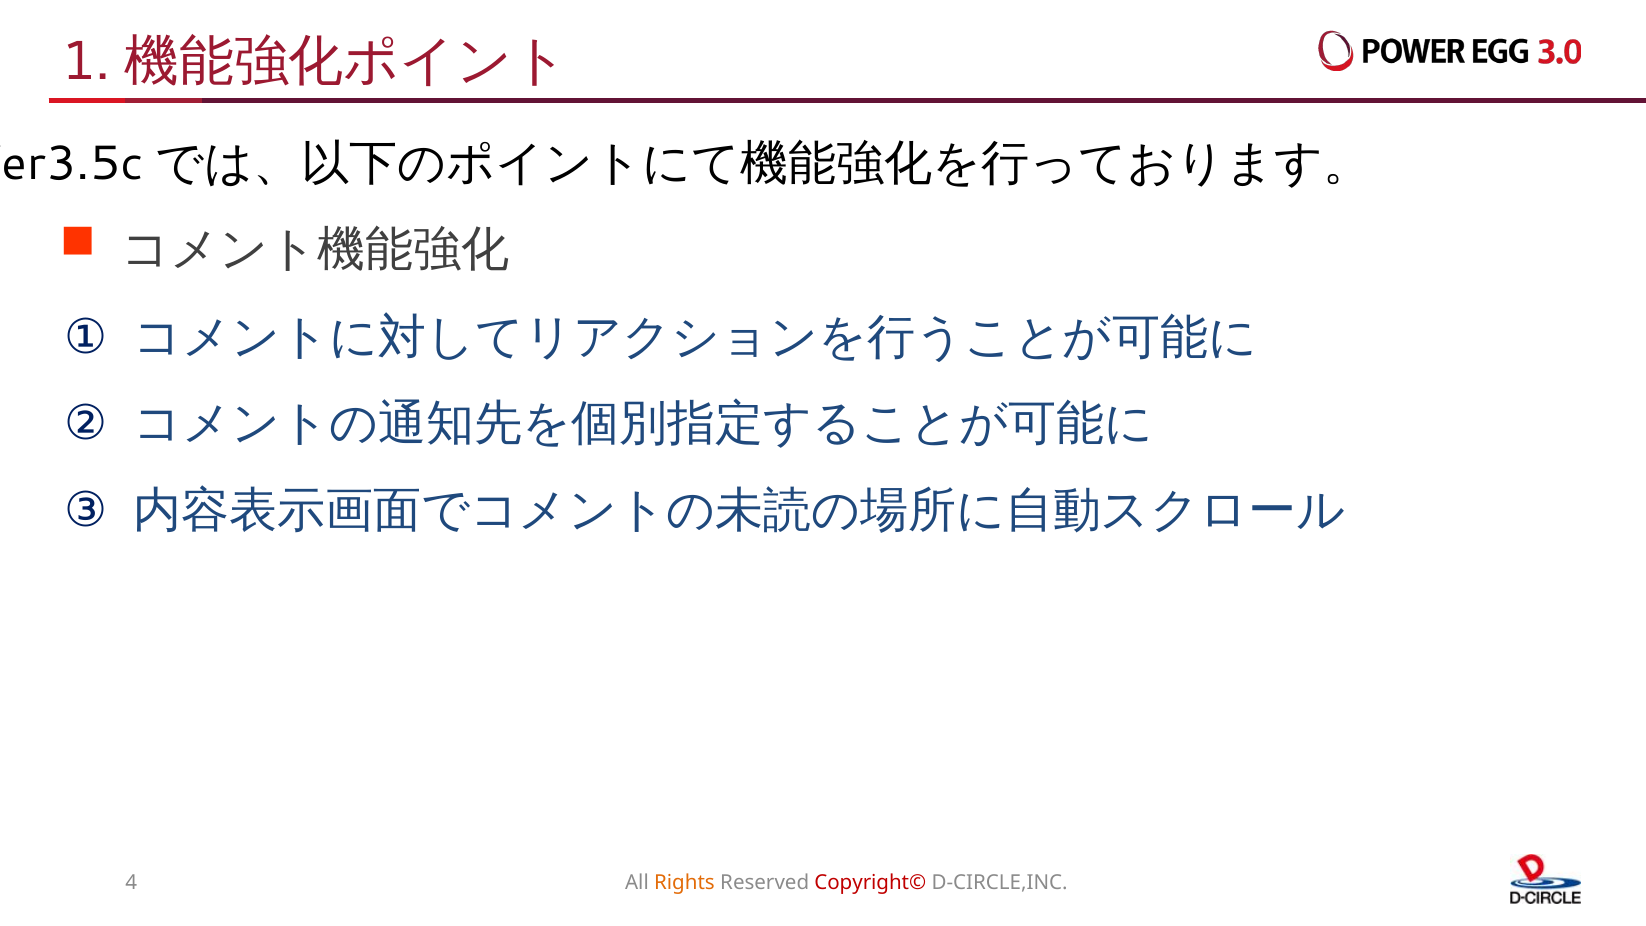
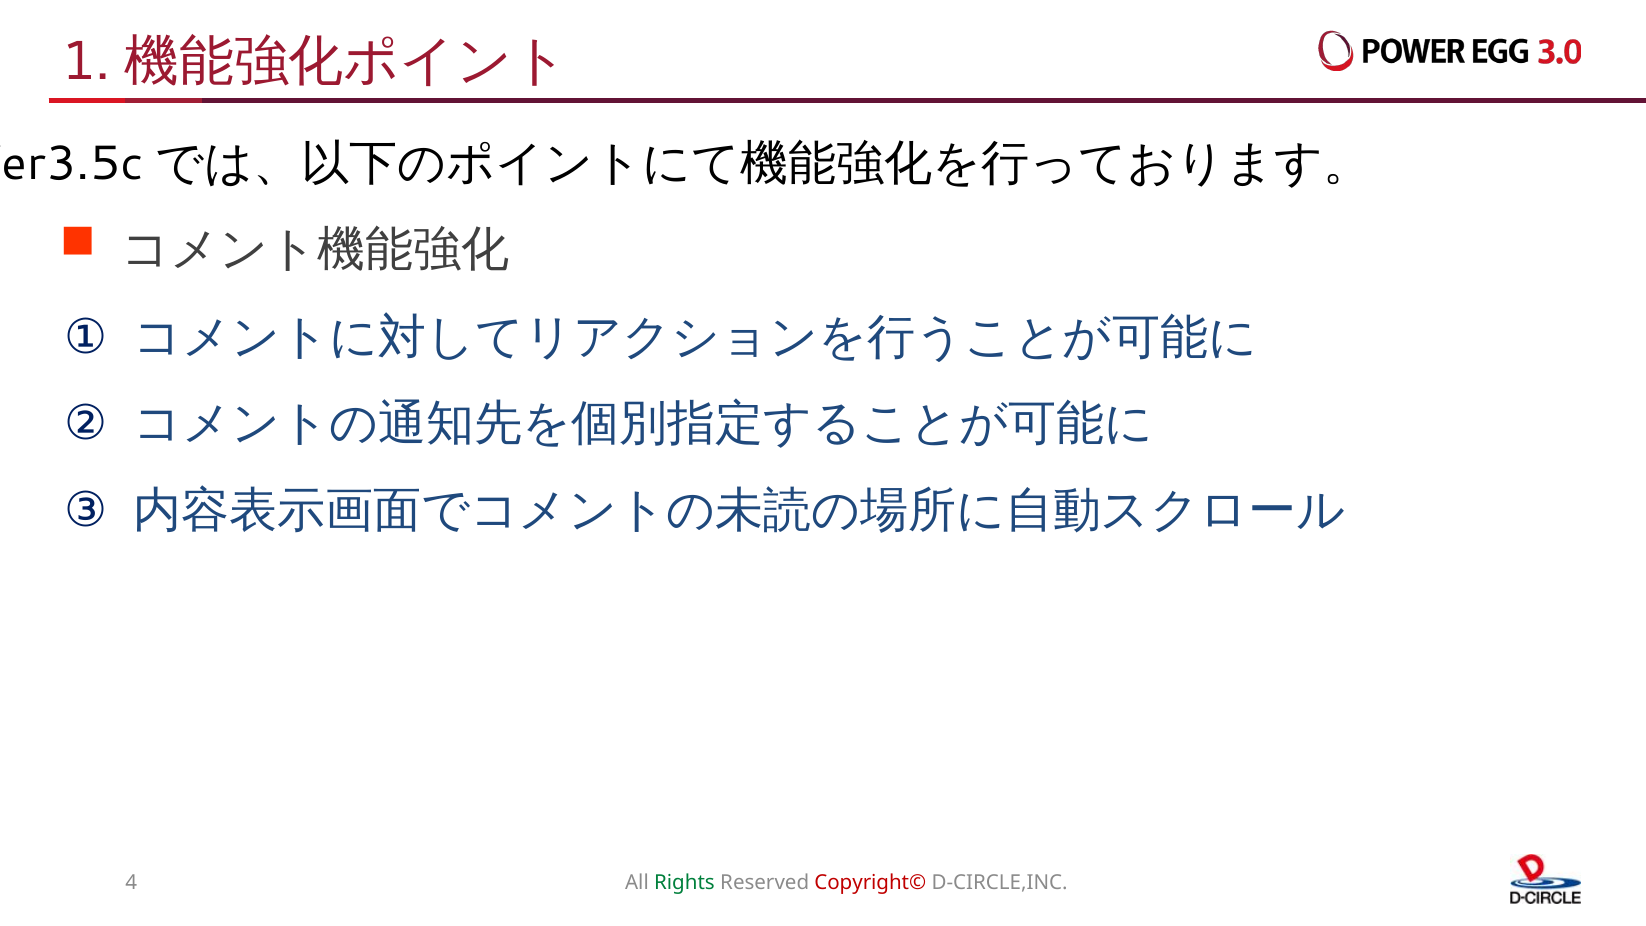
Rights colour: orange -> green
